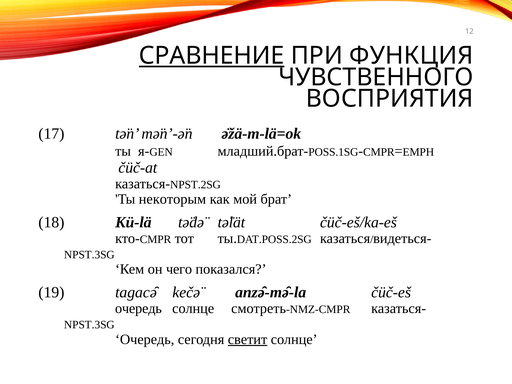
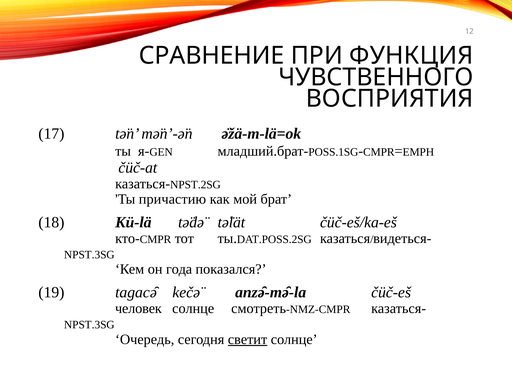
СРАВНЕНИЕ underline: present -> none
некоторым: некоторым -> причастию
чего: чего -> года
очередь at (138, 309): очередь -> человек
